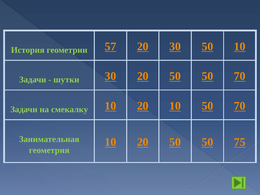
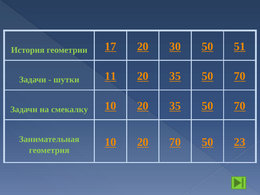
57: 57 -> 17
50 10: 10 -> 51
шутки 30: 30 -> 11
50 at (175, 76): 50 -> 35
10 20 10: 10 -> 35
10 20 50: 50 -> 70
75: 75 -> 23
